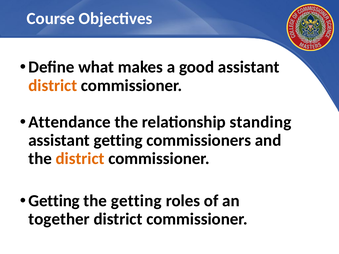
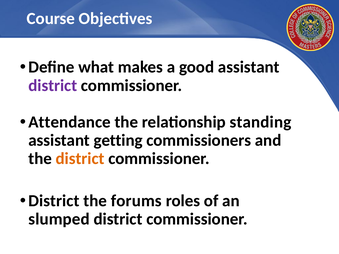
district at (53, 86) colour: orange -> purple
Getting at (54, 201): Getting -> District
the getting: getting -> forums
together: together -> slumped
